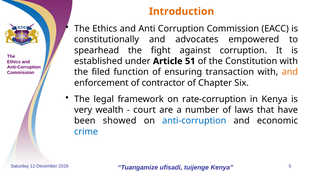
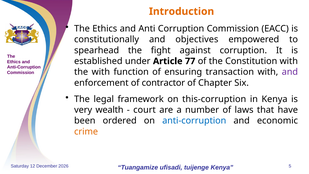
advocates: advocates -> objectives
51: 51 -> 77
the filed: filed -> with
and at (290, 72) colour: orange -> purple
rate-corruption: rate-corruption -> this-corruption
showed: showed -> ordered
crime colour: blue -> orange
